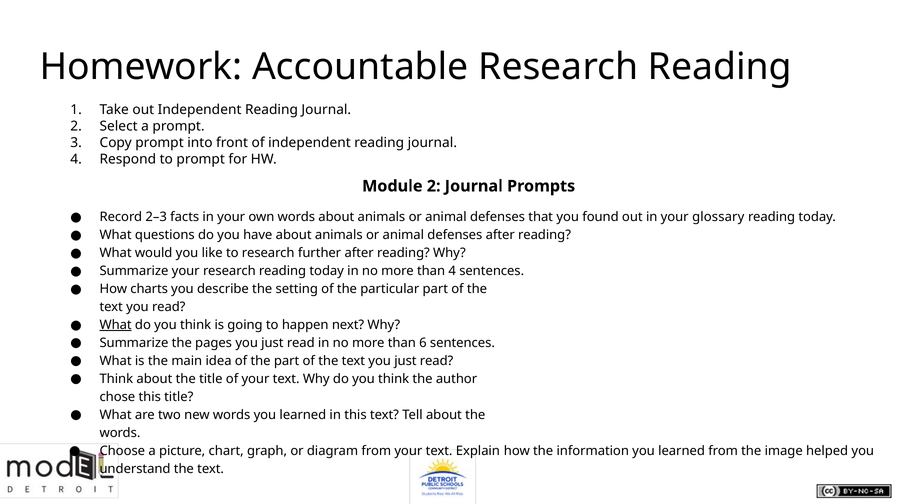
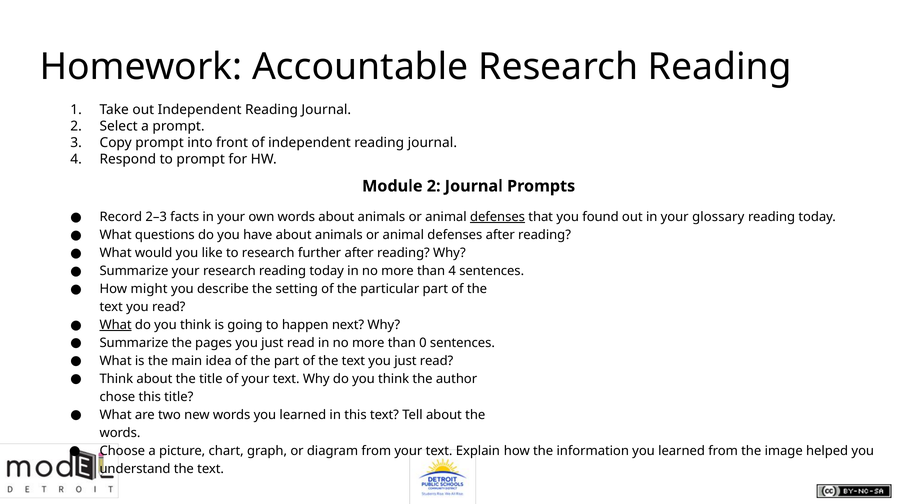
defenses at (497, 217) underline: none -> present
charts: charts -> might
6: 6 -> 0
